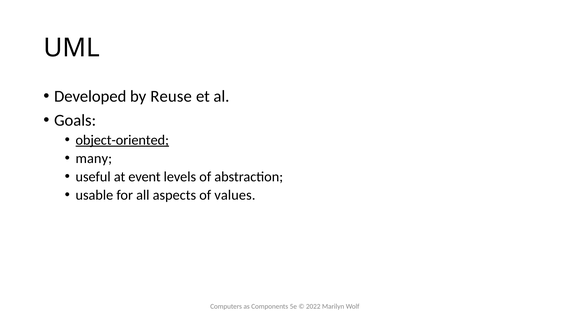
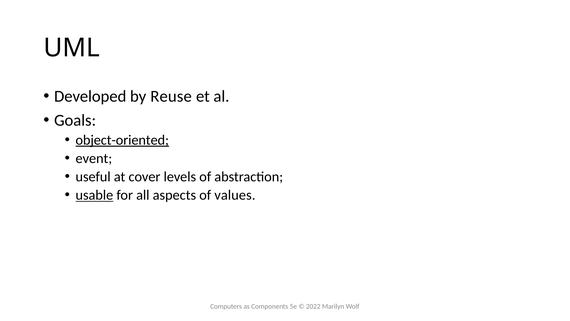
many: many -> event
event: event -> cover
usable underline: none -> present
